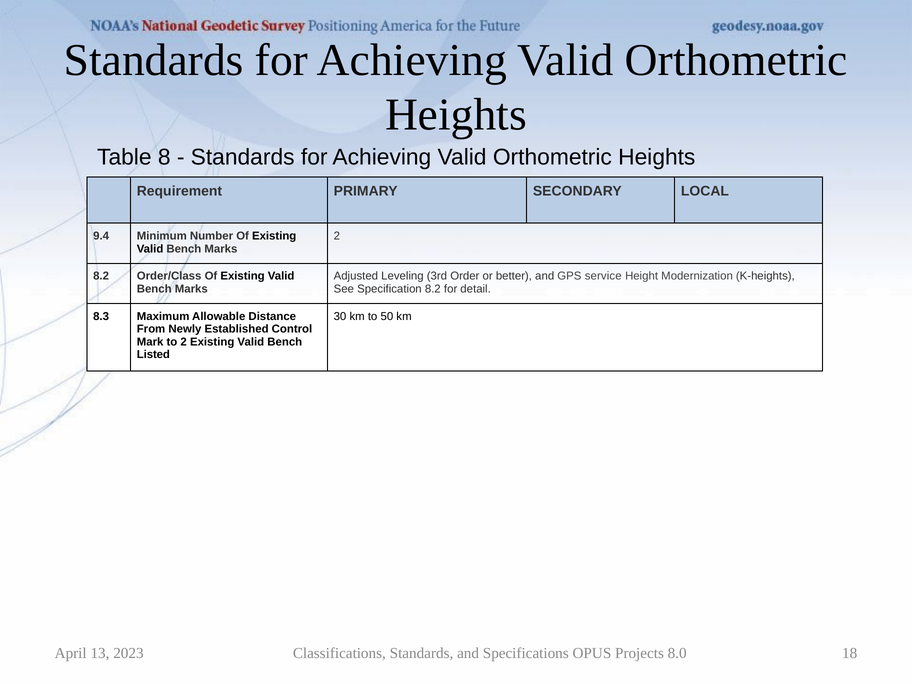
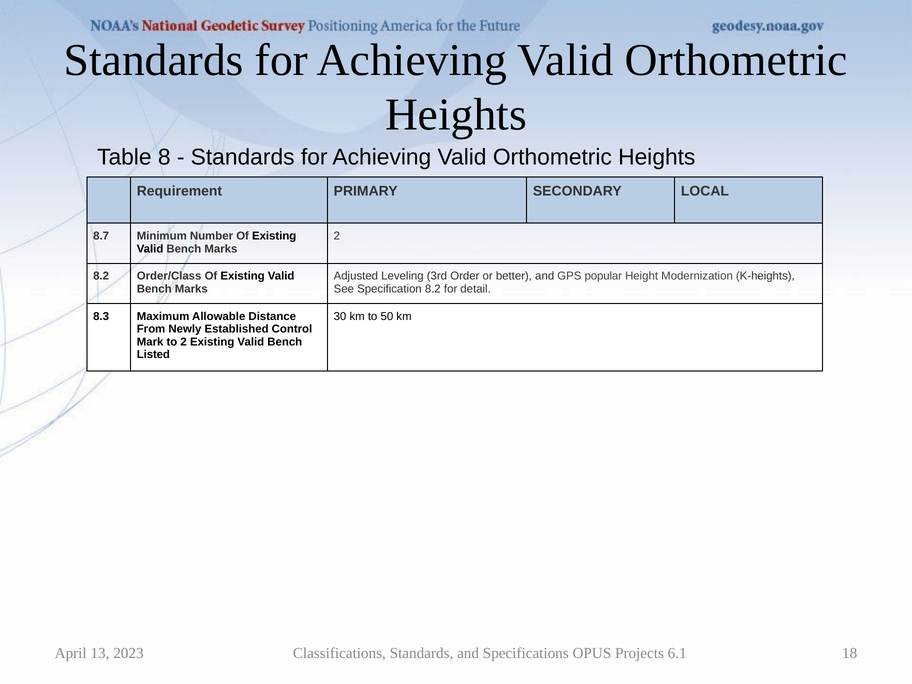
9.4: 9.4 -> 8.7
service: service -> popular
8.0: 8.0 -> 6.1
